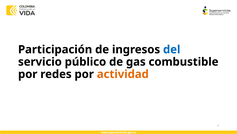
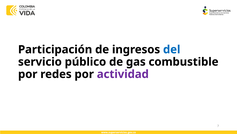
actividad colour: orange -> purple
